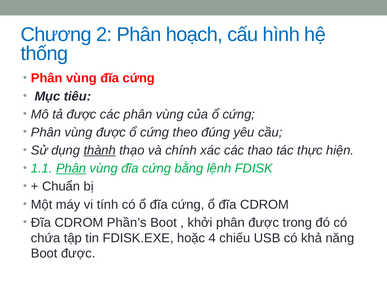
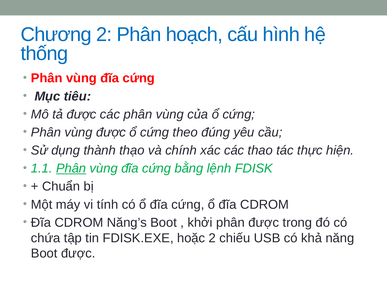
thành underline: present -> none
Phần’s: Phần’s -> Năng’s
hoặc 4: 4 -> 2
